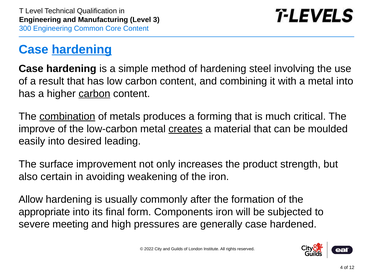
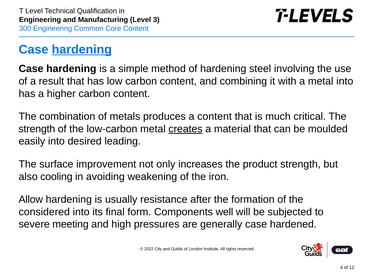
carbon at (94, 94) underline: present -> none
combination underline: present -> none
a forming: forming -> content
improve at (37, 129): improve -> strength
certain: certain -> cooling
commonly: commonly -> resistance
appropriate: appropriate -> considered
Components iron: iron -> well
